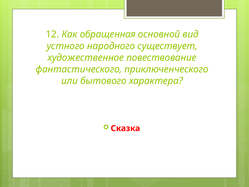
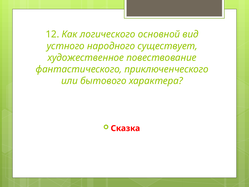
обращенная: обращенная -> логического
